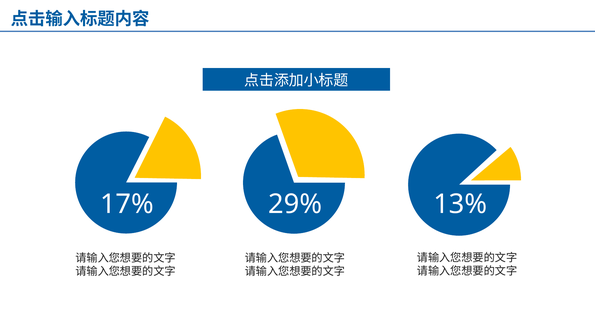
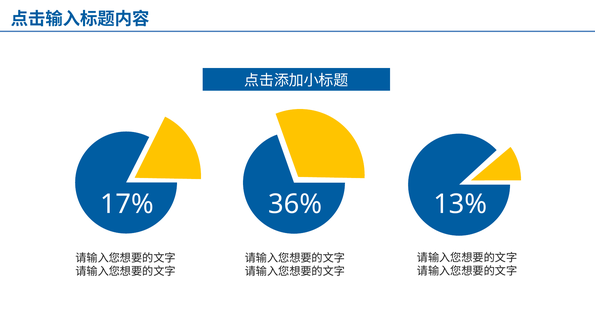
29%: 29% -> 36%
